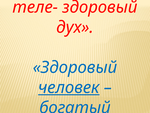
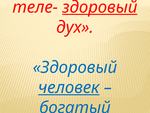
здоровый at (100, 7) underline: none -> present
